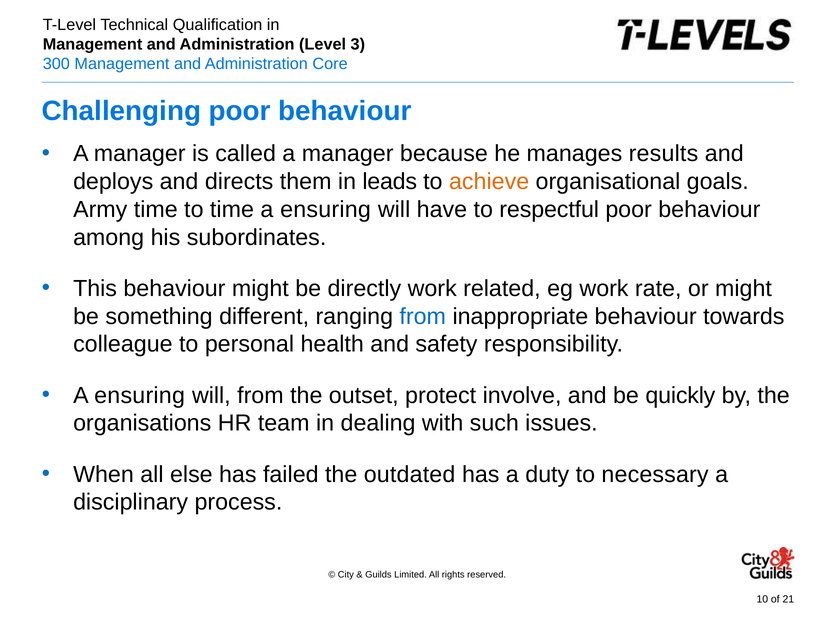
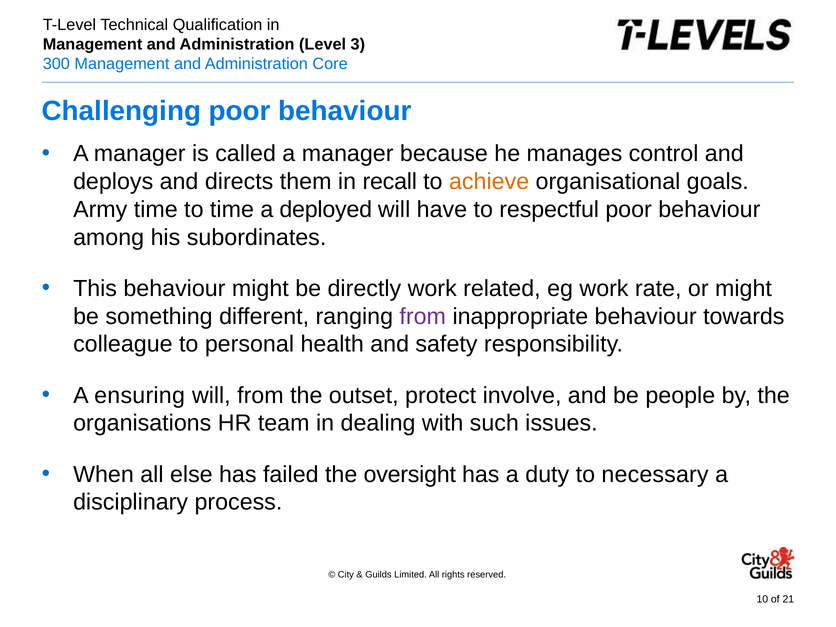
results: results -> control
leads: leads -> recall
time a ensuring: ensuring -> deployed
from at (423, 316) colour: blue -> purple
quickly: quickly -> people
outdated: outdated -> oversight
